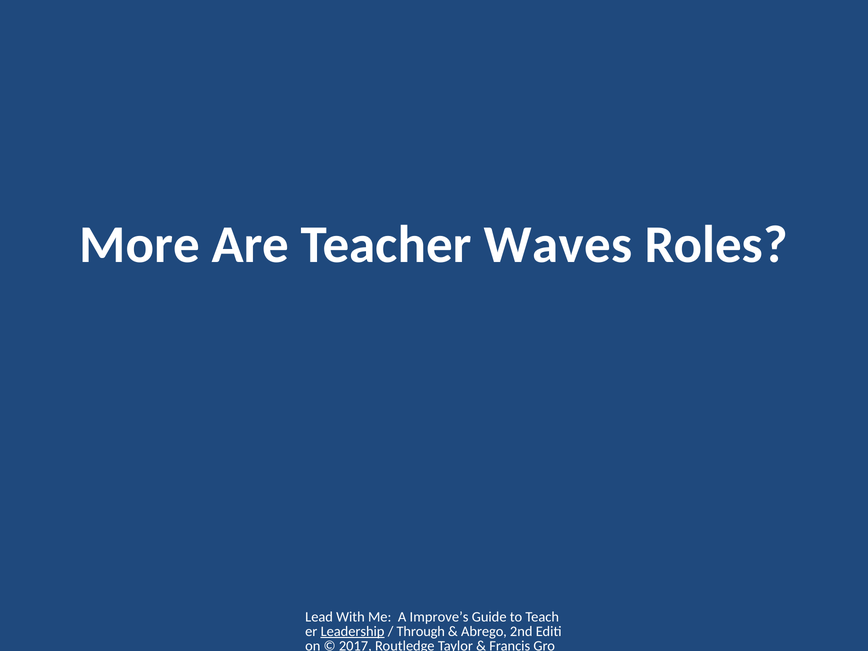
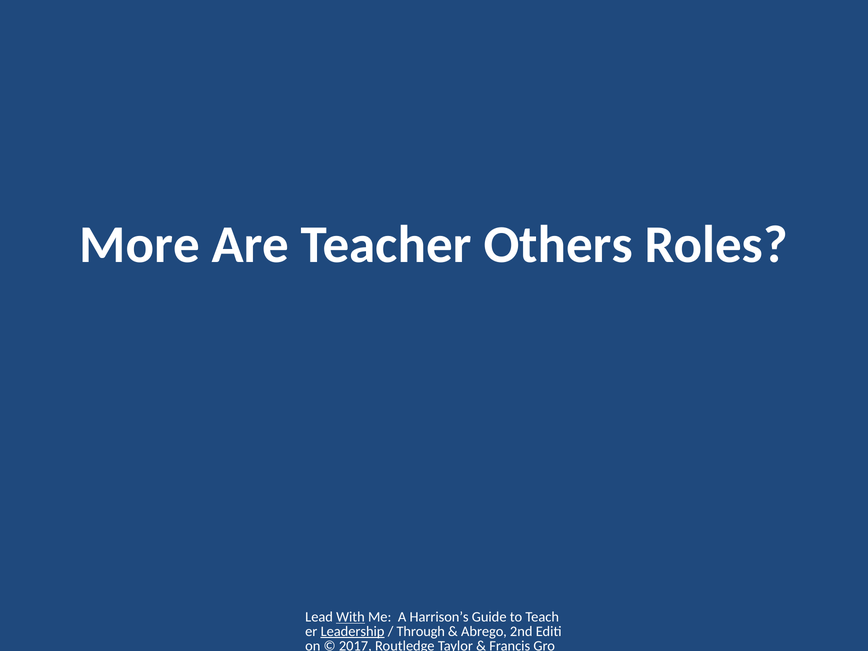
Waves: Waves -> Others
With underline: none -> present
Improve’s: Improve’s -> Harrison’s
